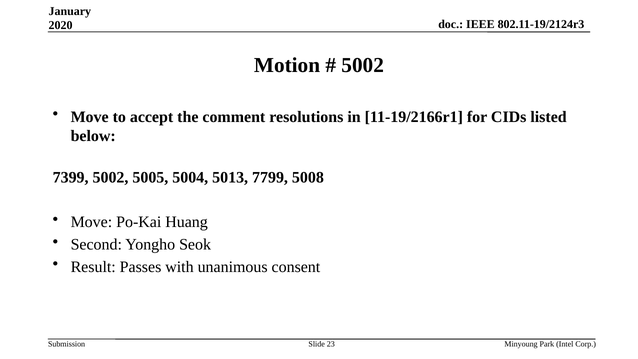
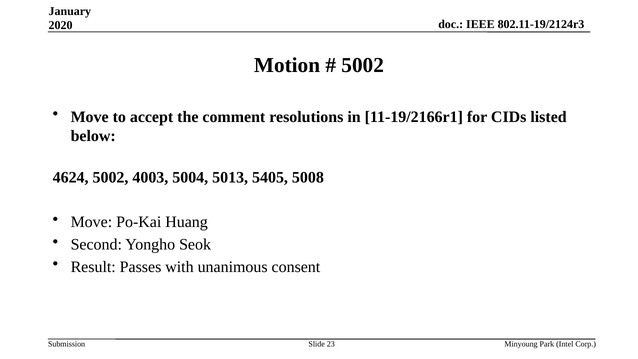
7399: 7399 -> 4624
5005: 5005 -> 4003
7799: 7799 -> 5405
